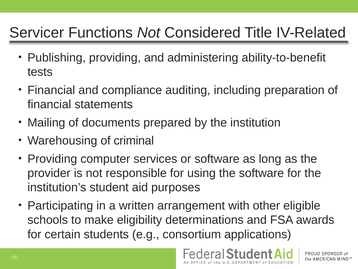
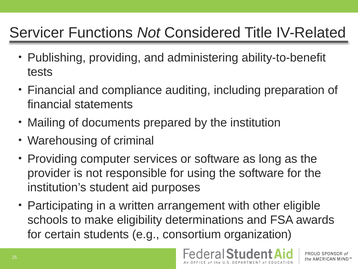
applications: applications -> organization
